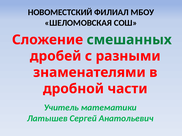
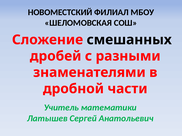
смешанных colour: green -> black
